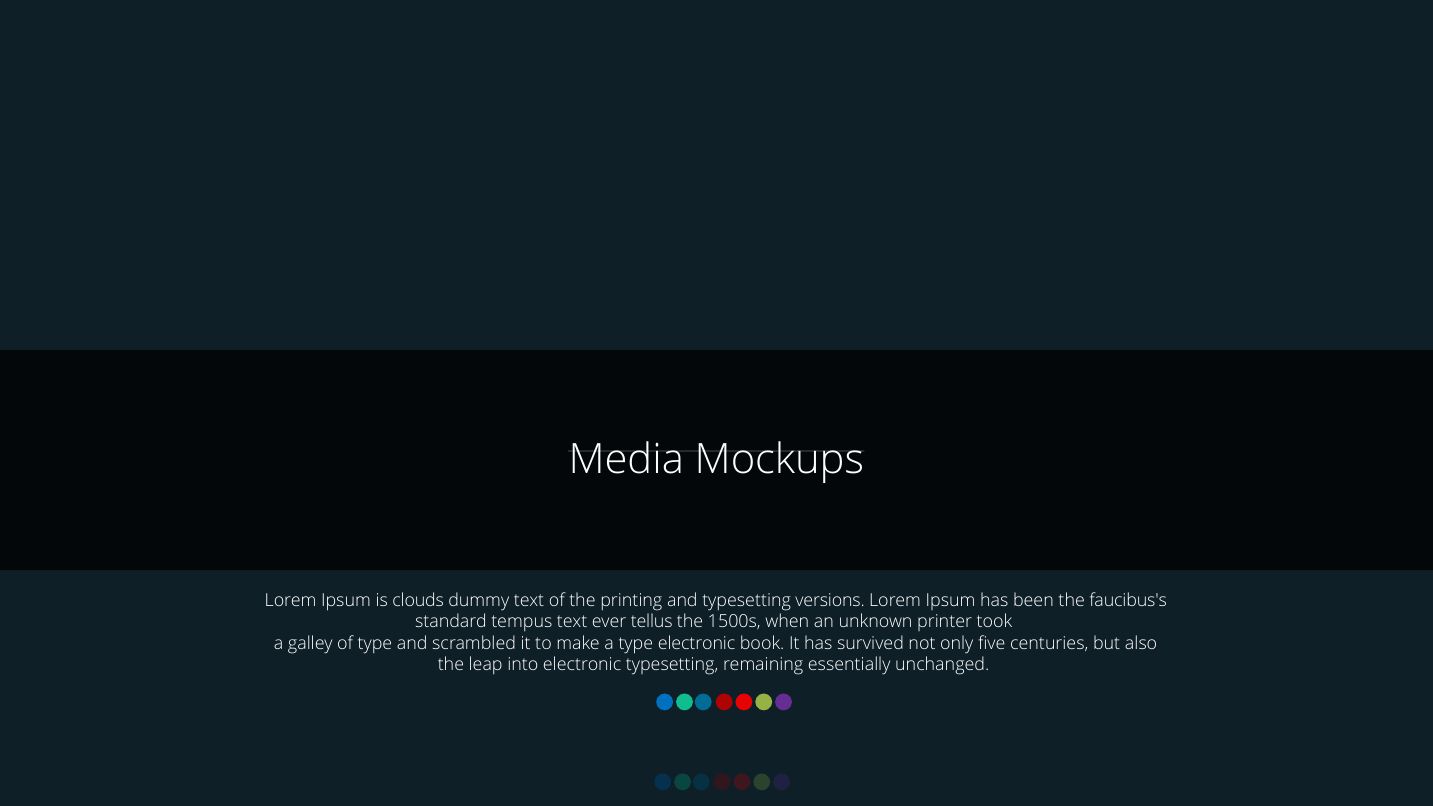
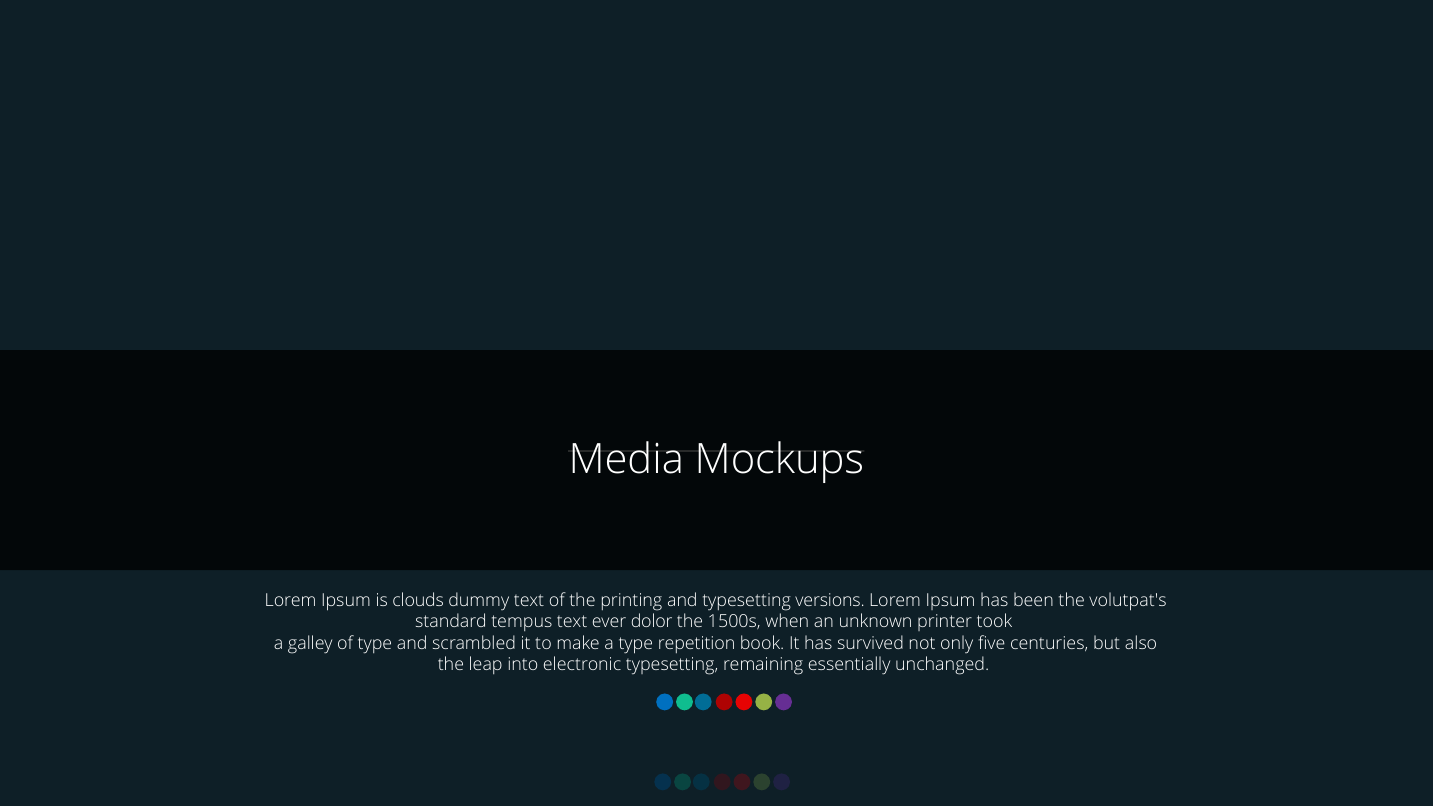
faucibus's: faucibus's -> volutpat's
tellus: tellus -> dolor
type electronic: electronic -> repetition
